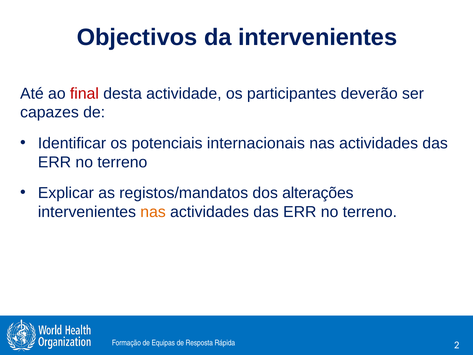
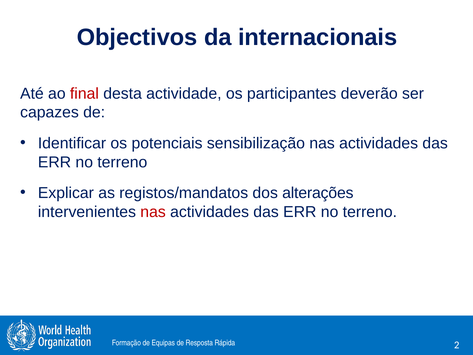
da intervenientes: intervenientes -> internacionais
internacionais: internacionais -> sensibilização
nas at (153, 212) colour: orange -> red
